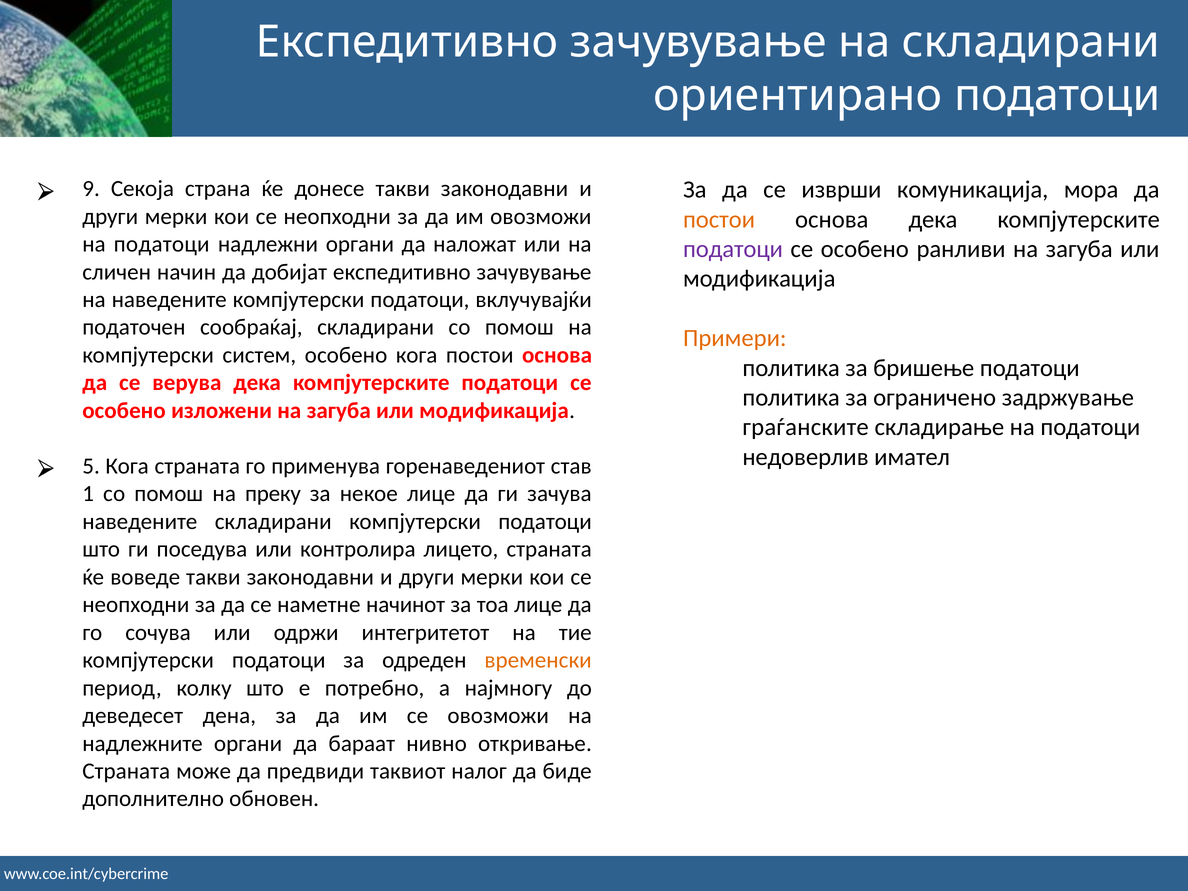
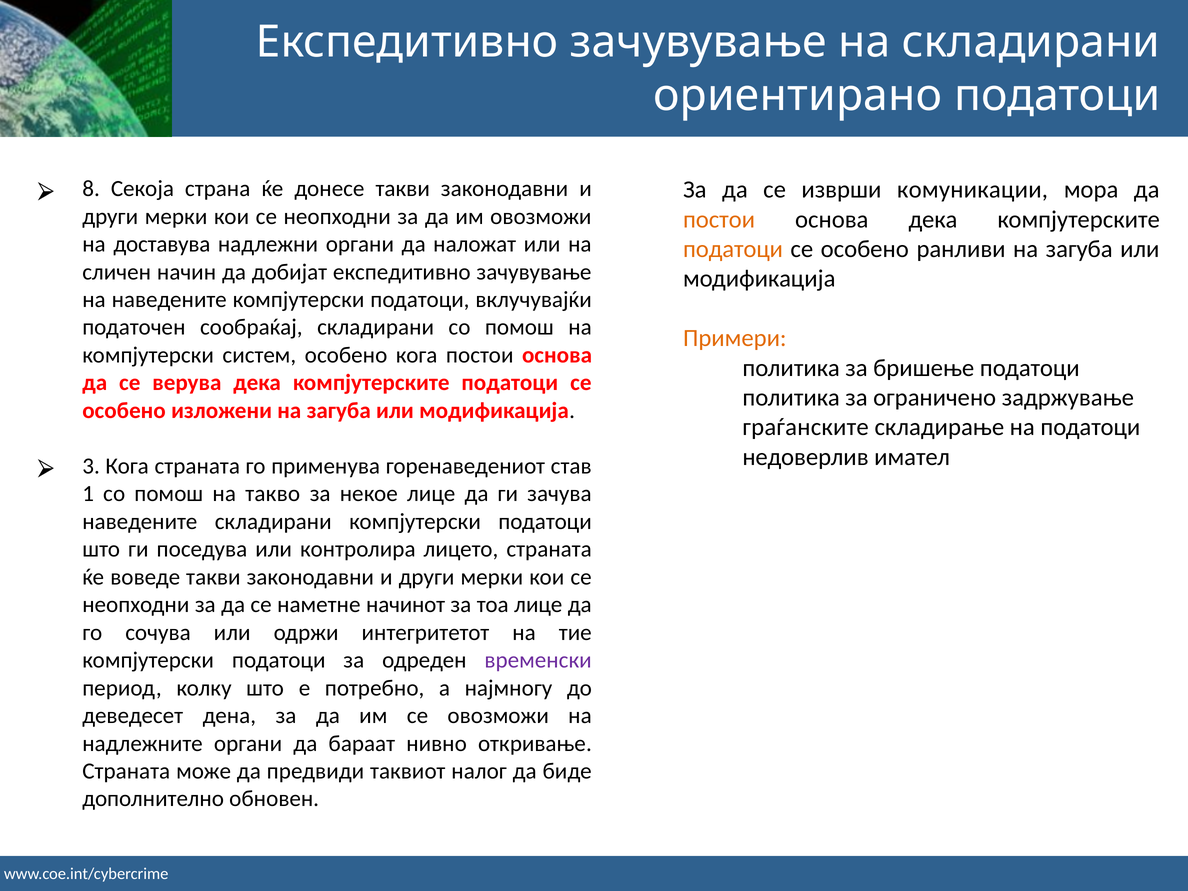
комуникација: комуникација -> комуникации
9: 9 -> 8
податоци at (162, 244): податоци -> доставува
податоци at (733, 249) colour: purple -> orange
5: 5 -> 3
преку: преку -> такво
временски colour: orange -> purple
